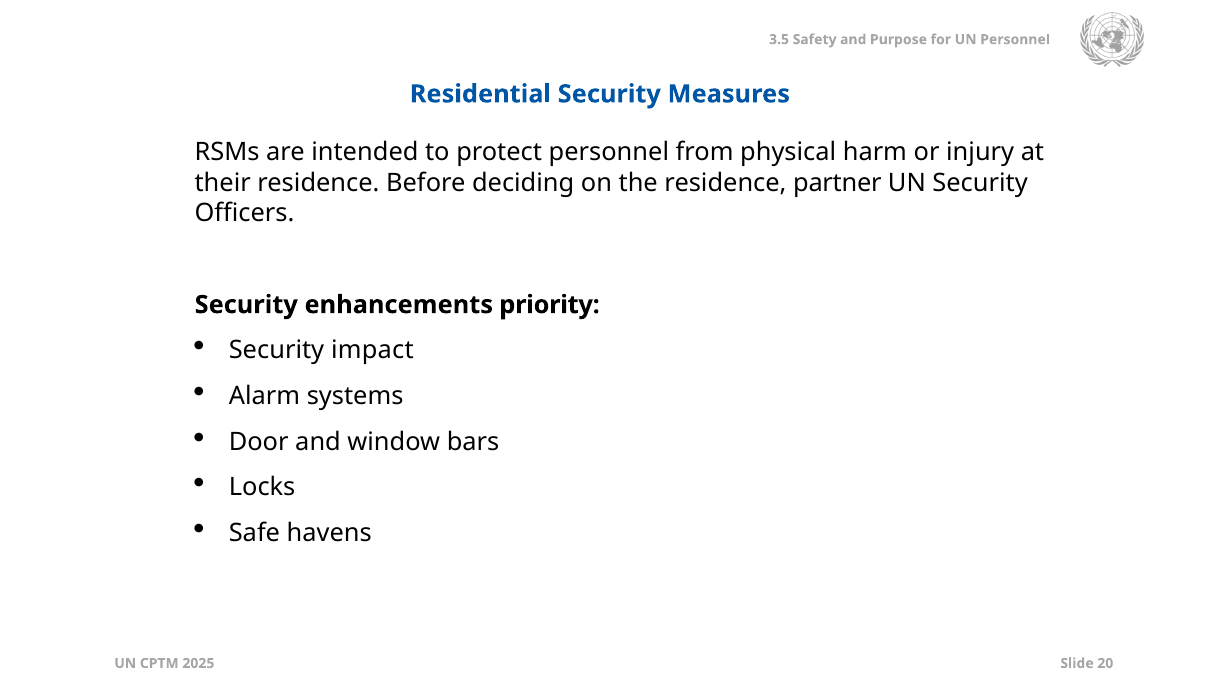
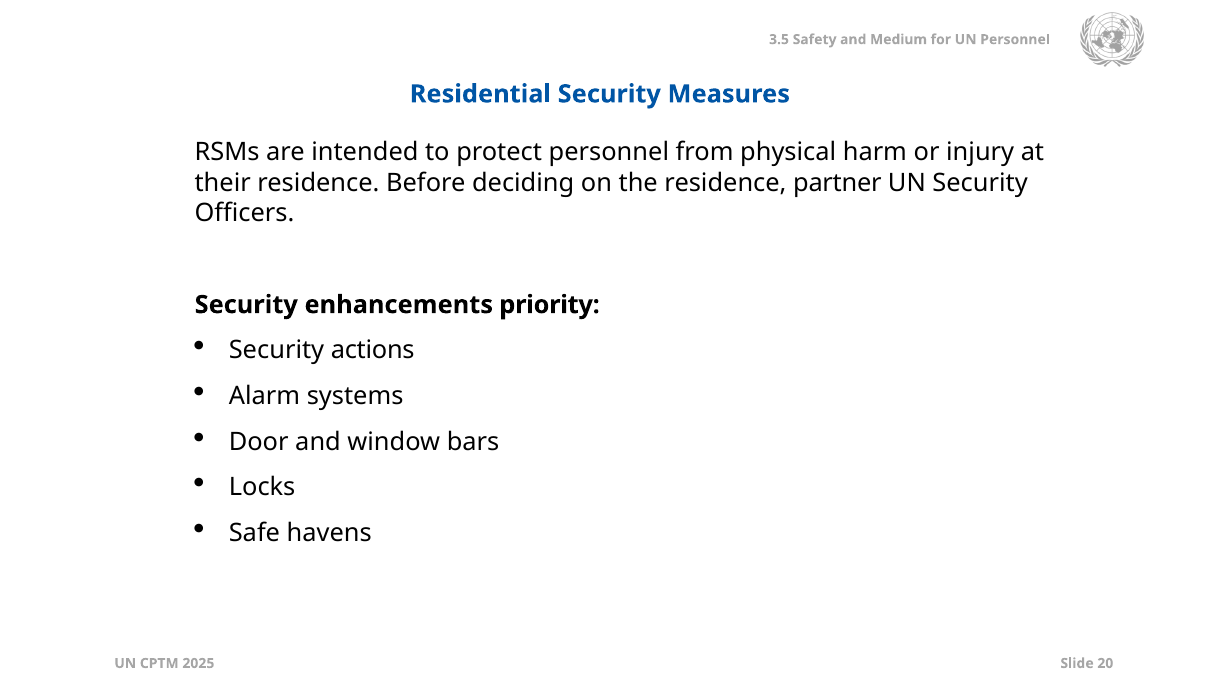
Purpose: Purpose -> Medium
impact: impact -> actions
